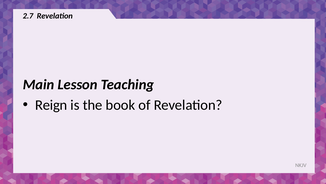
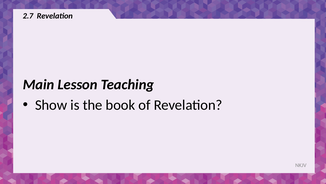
Reign: Reign -> Show
